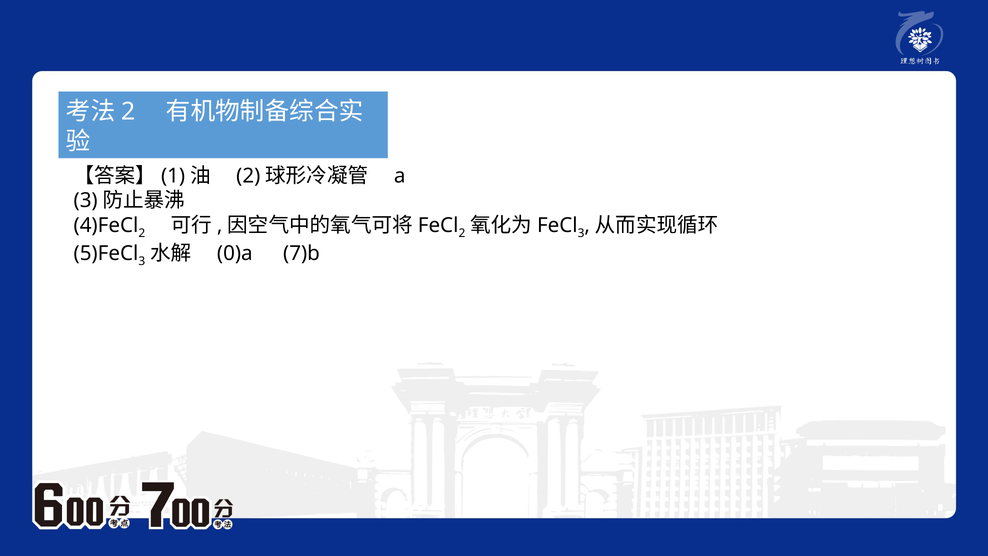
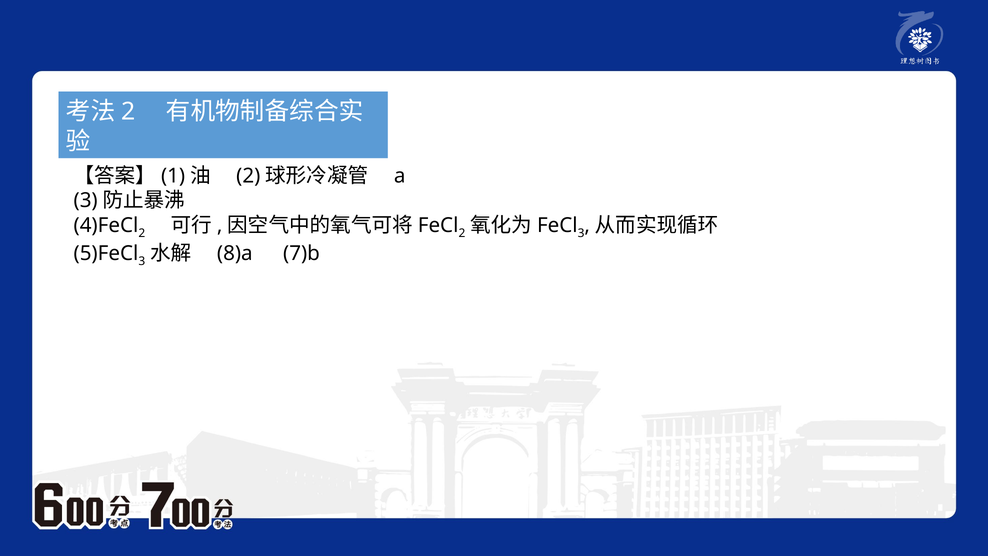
0)a: 0)a -> 8)a
